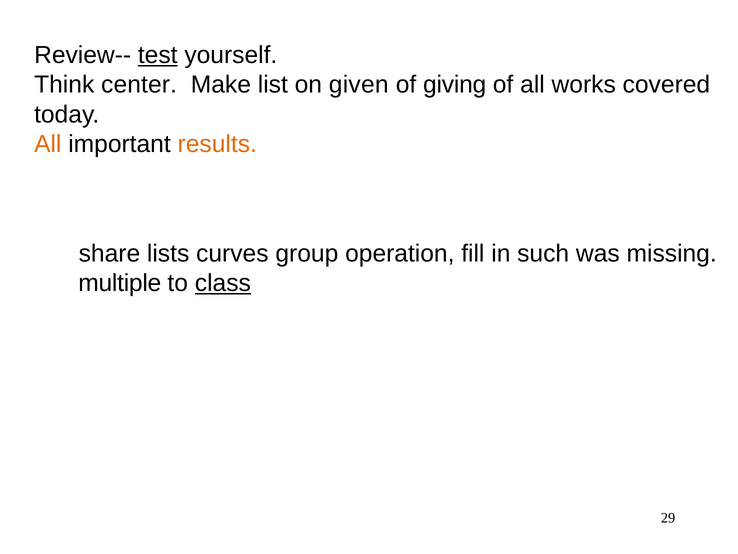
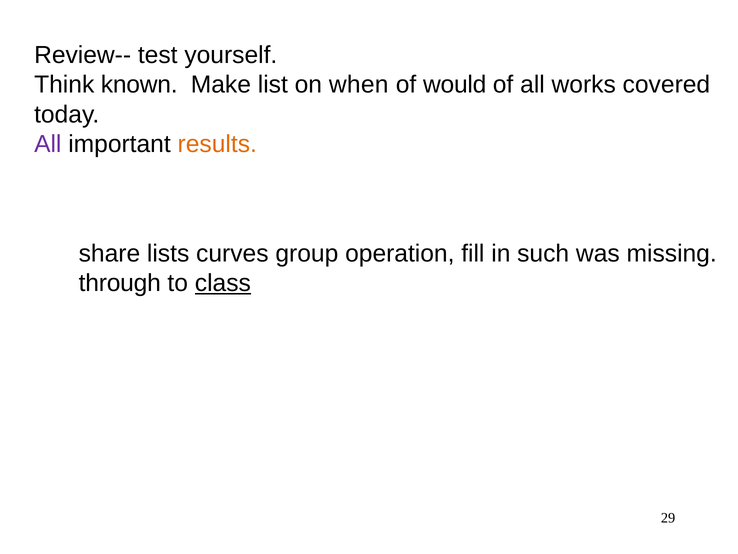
test underline: present -> none
center: center -> known
given: given -> when
giving: giving -> would
All at (48, 144) colour: orange -> purple
multiple: multiple -> through
